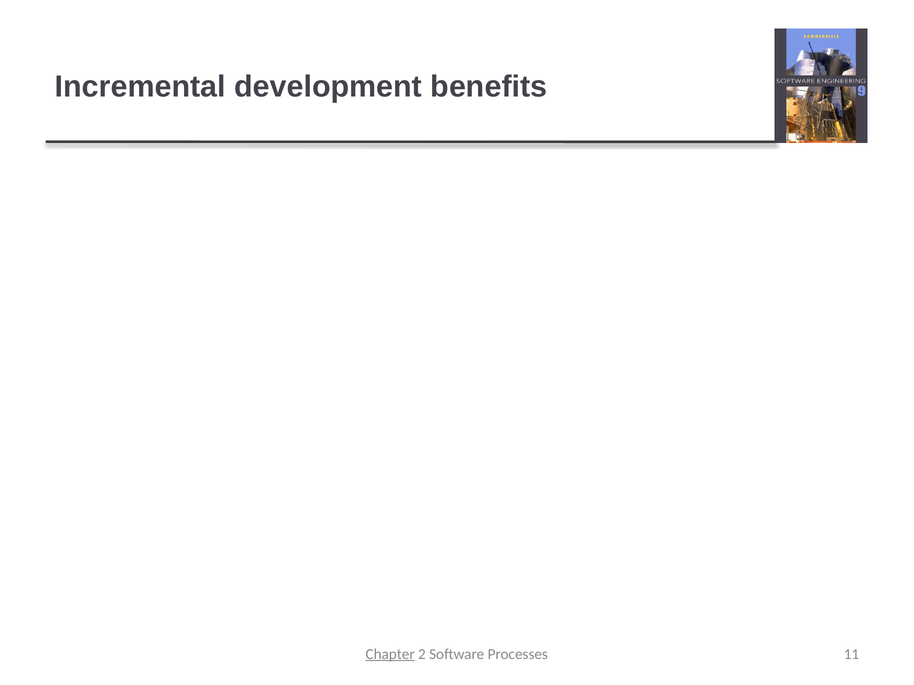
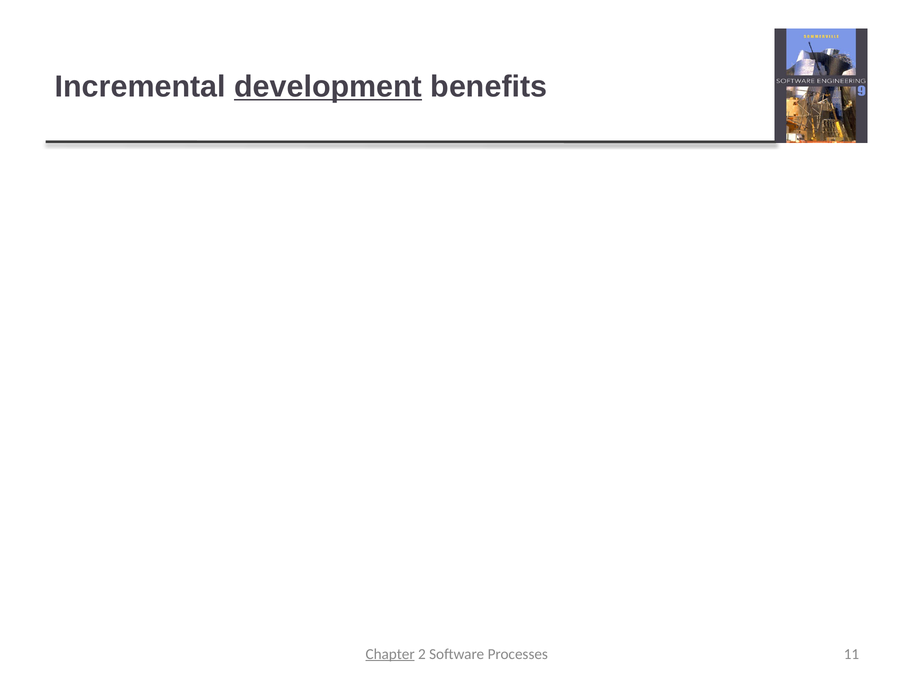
development at (328, 87) underline: none -> present
